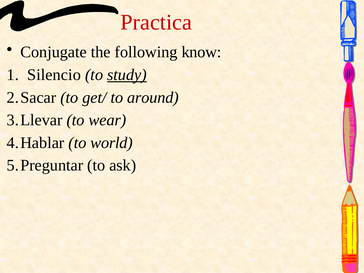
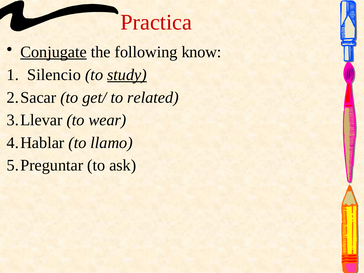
Conjugate underline: none -> present
around: around -> related
world: world -> llamo
